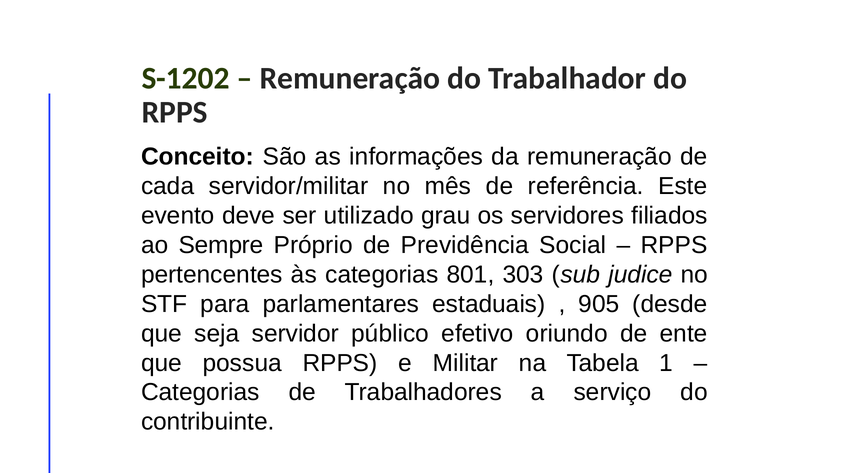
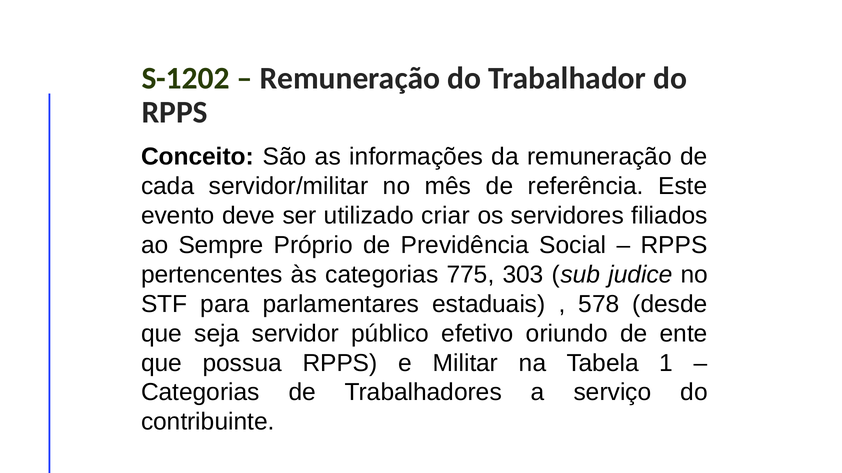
grau: grau -> criar
801: 801 -> 775
905: 905 -> 578
